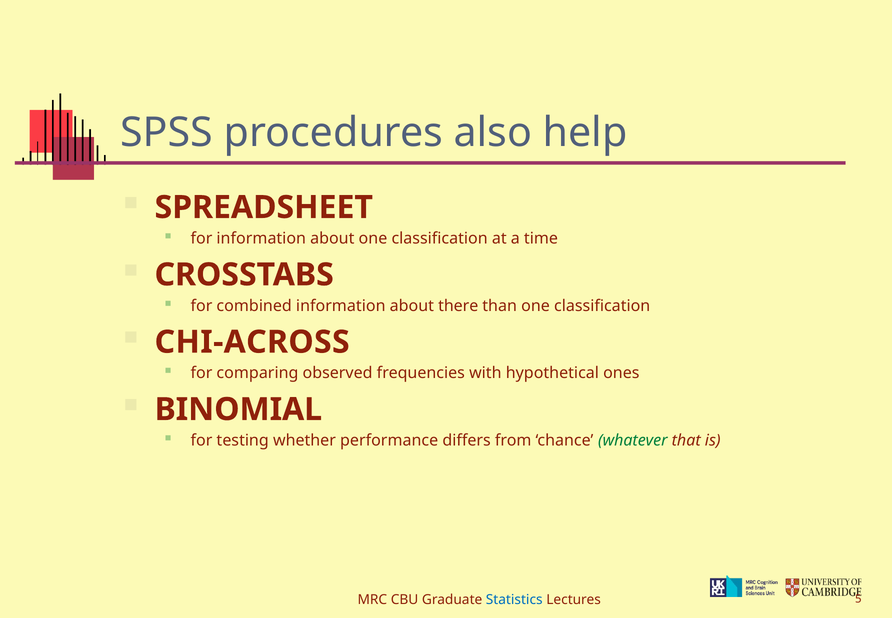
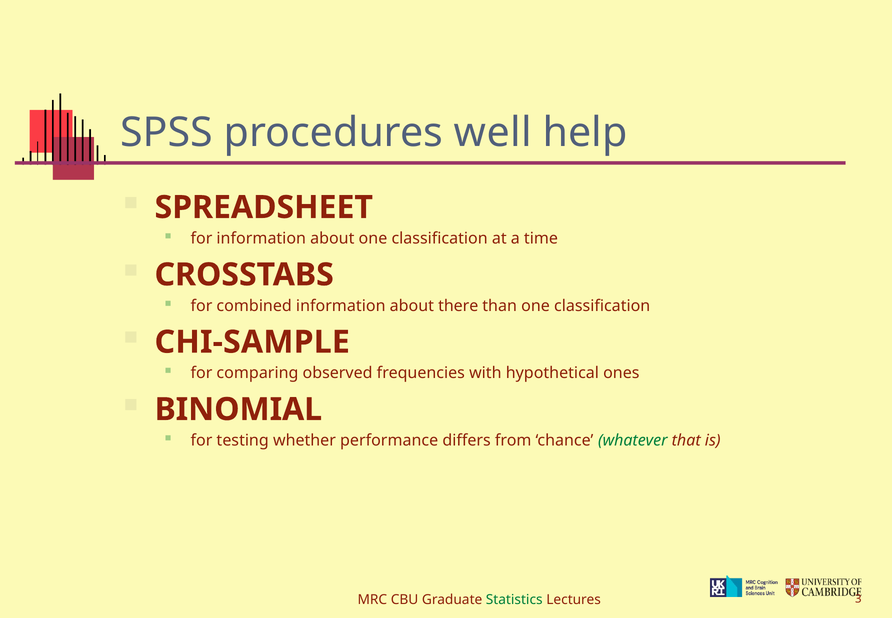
also: also -> well
CHI-ACROSS: CHI-ACROSS -> CHI-SAMPLE
Statistics colour: blue -> green
5: 5 -> 3
